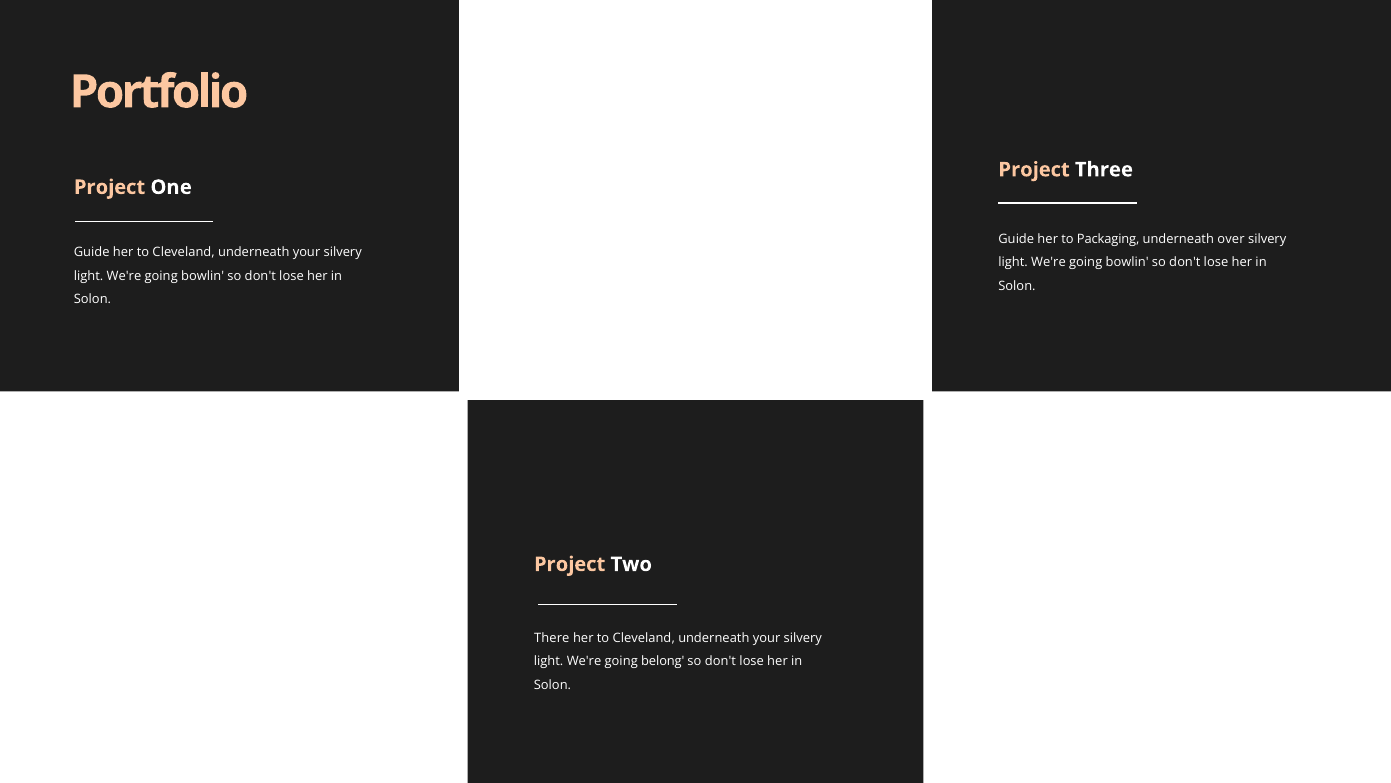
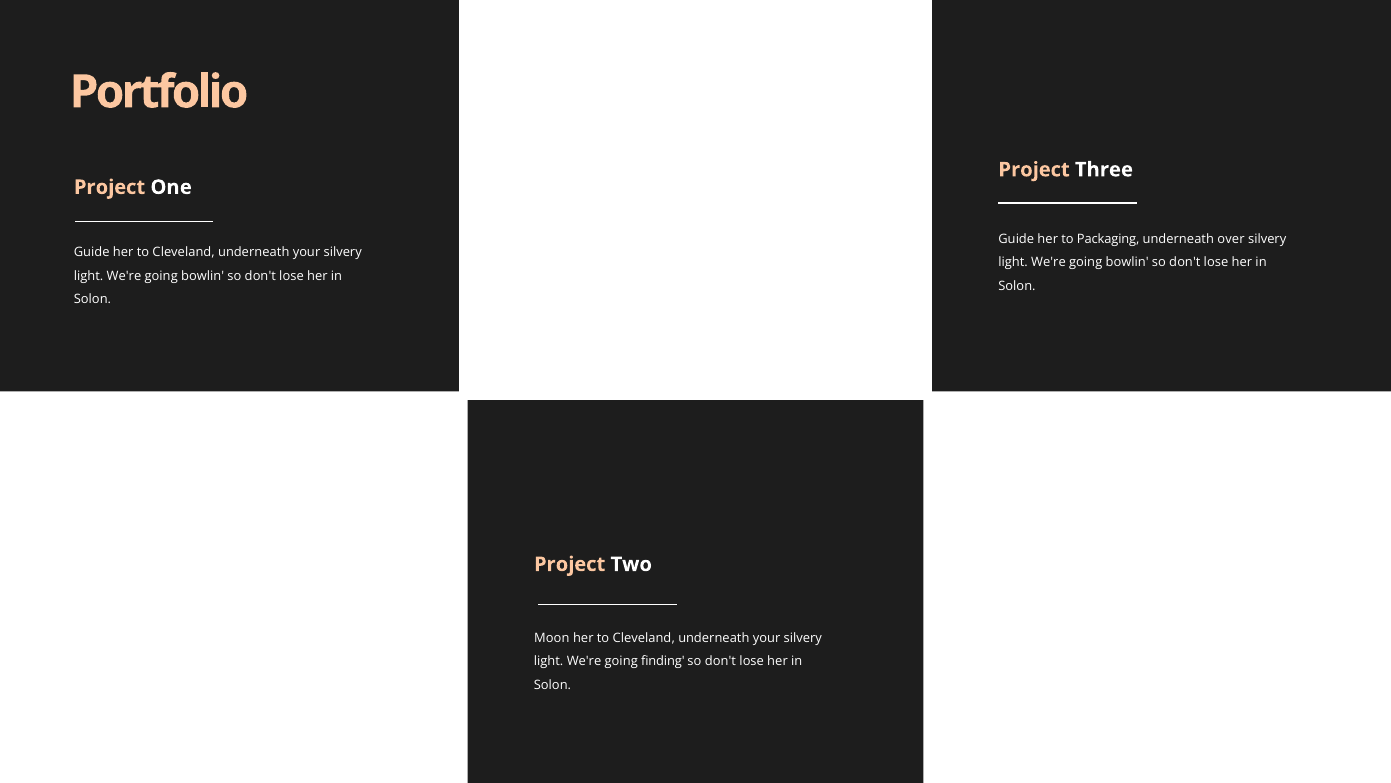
There: There -> Moon
belong: belong -> finding
